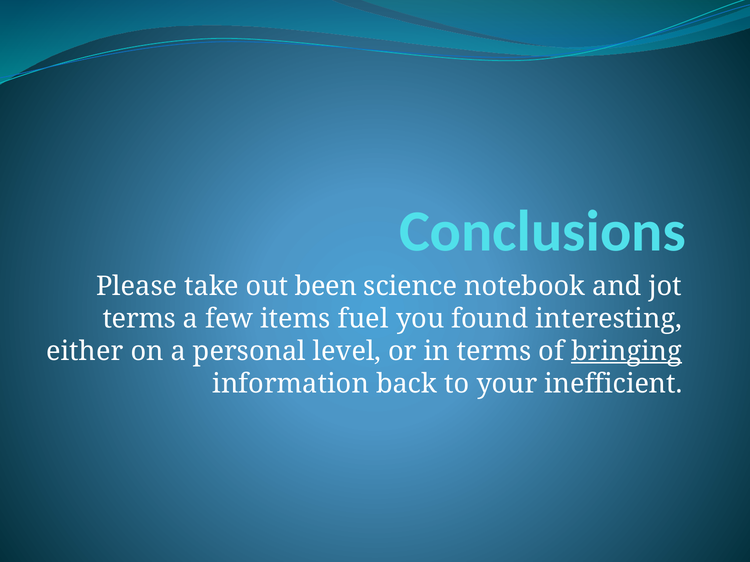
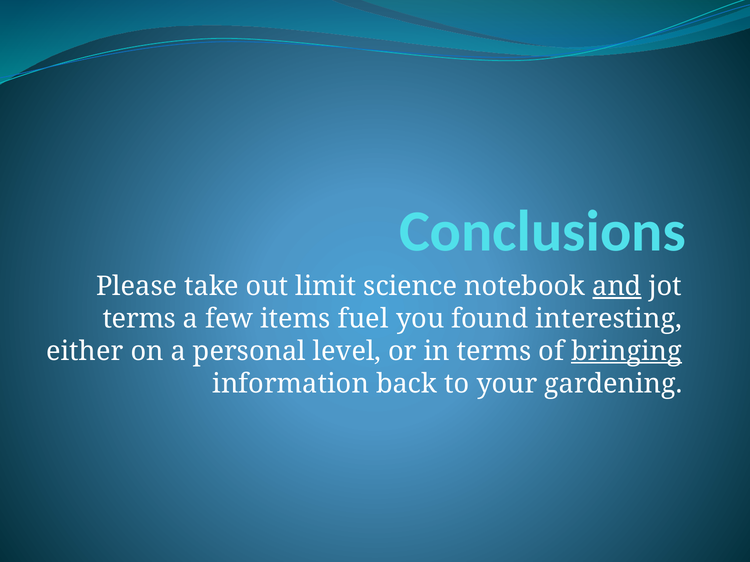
been: been -> limit
and underline: none -> present
inefficient: inefficient -> gardening
